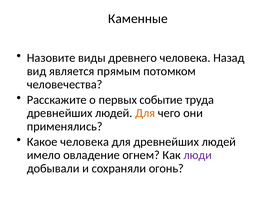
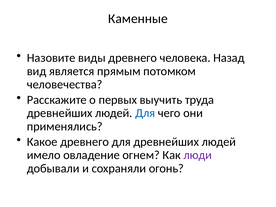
событие: событие -> выучить
Для at (145, 113) colour: orange -> blue
Какое человека: человека -> древнего
